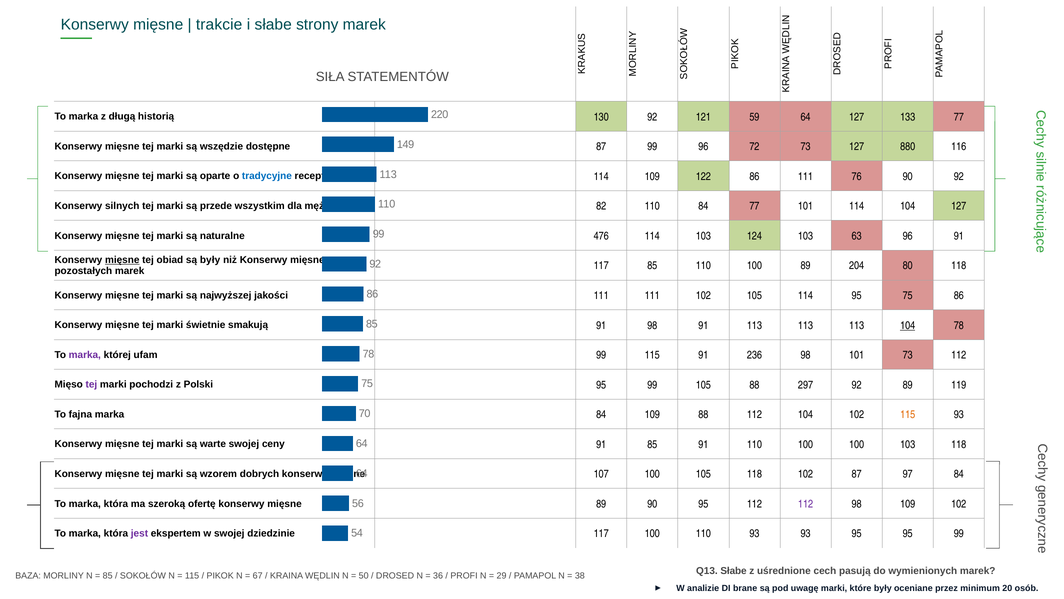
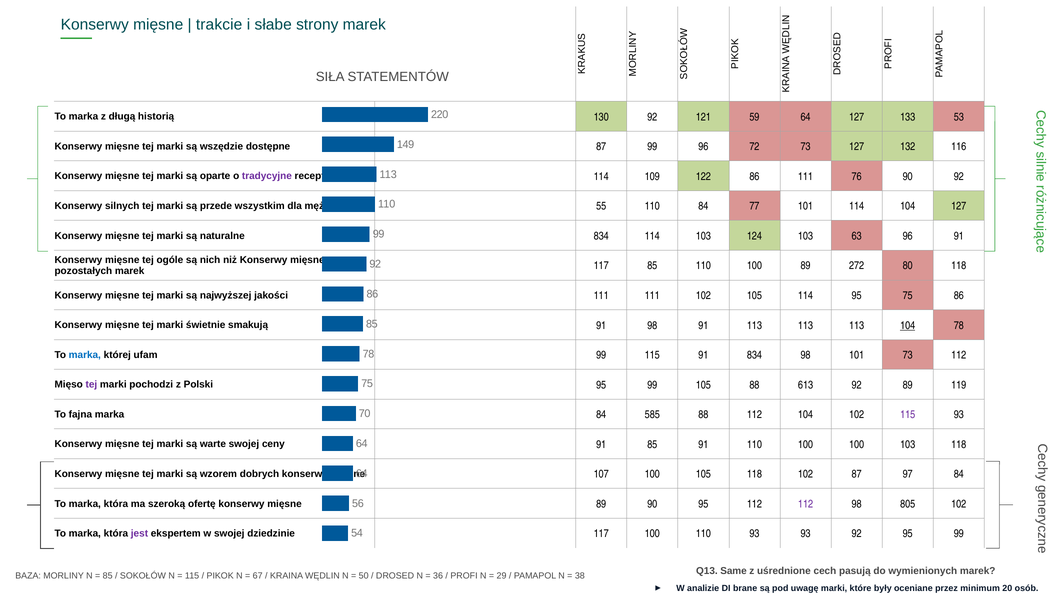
133 77: 77 -> 53
880: 880 -> 132
tradycyjne colour: blue -> purple
82: 82 -> 55
naturalne 476: 476 -> 834
mięsne at (122, 260) underline: present -> none
obiad: obiad -> ogóle
są były: były -> nich
204: 204 -> 272
marka at (85, 355) colour: purple -> blue
91 236: 236 -> 834
297: 297 -> 613
84 109: 109 -> 585
115 at (908, 414) colour: orange -> purple
98 109: 109 -> 805
93 95: 95 -> 92
Q13 Słabe: Słabe -> Same
